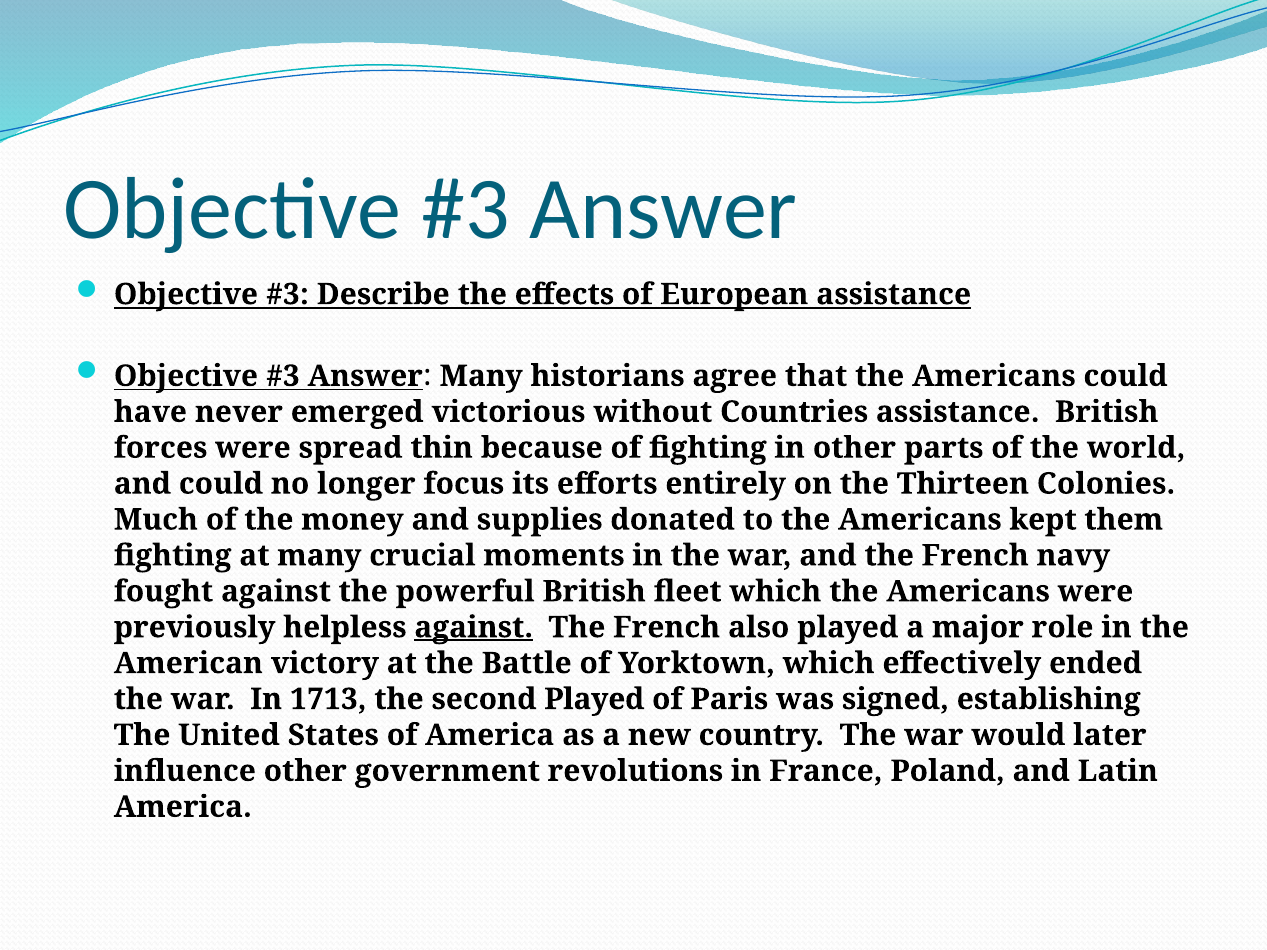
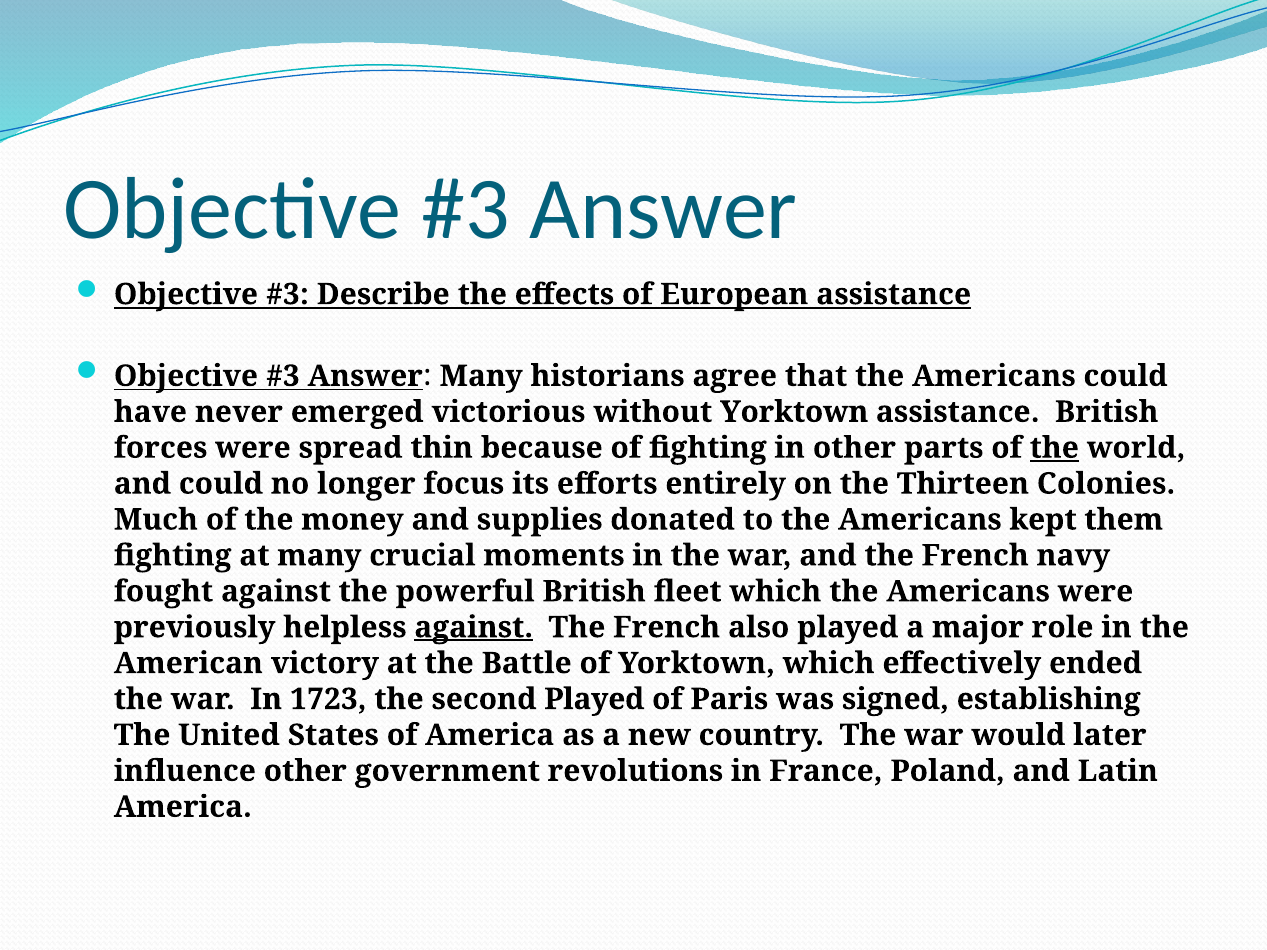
without Countries: Countries -> Yorktown
the at (1054, 448) underline: none -> present
1713: 1713 -> 1723
